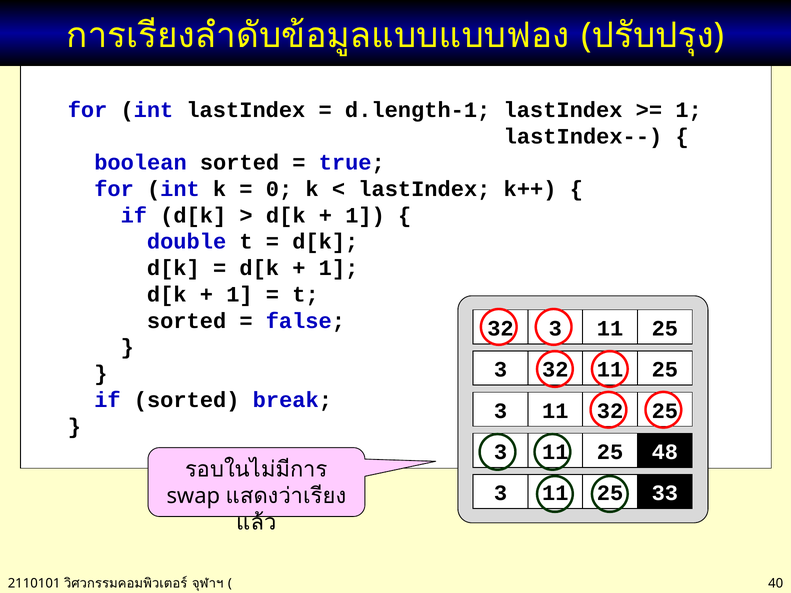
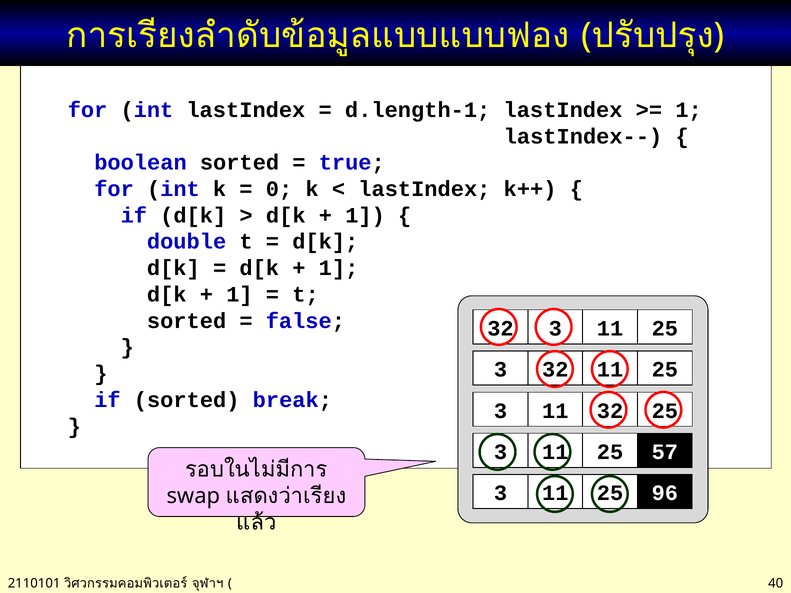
48: 48 -> 57
33: 33 -> 96
